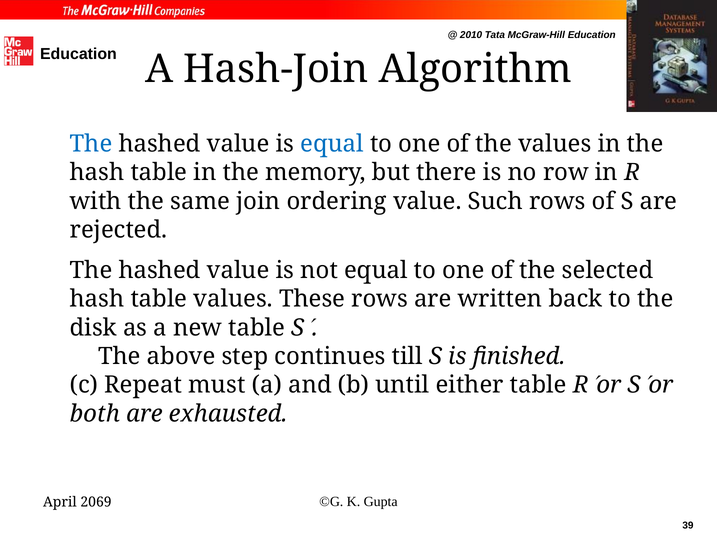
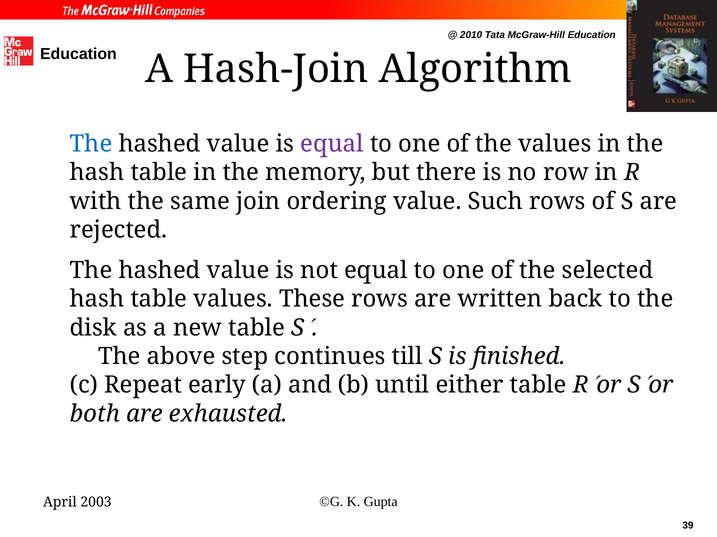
equal at (332, 144) colour: blue -> purple
must: must -> early
2069: 2069 -> 2003
